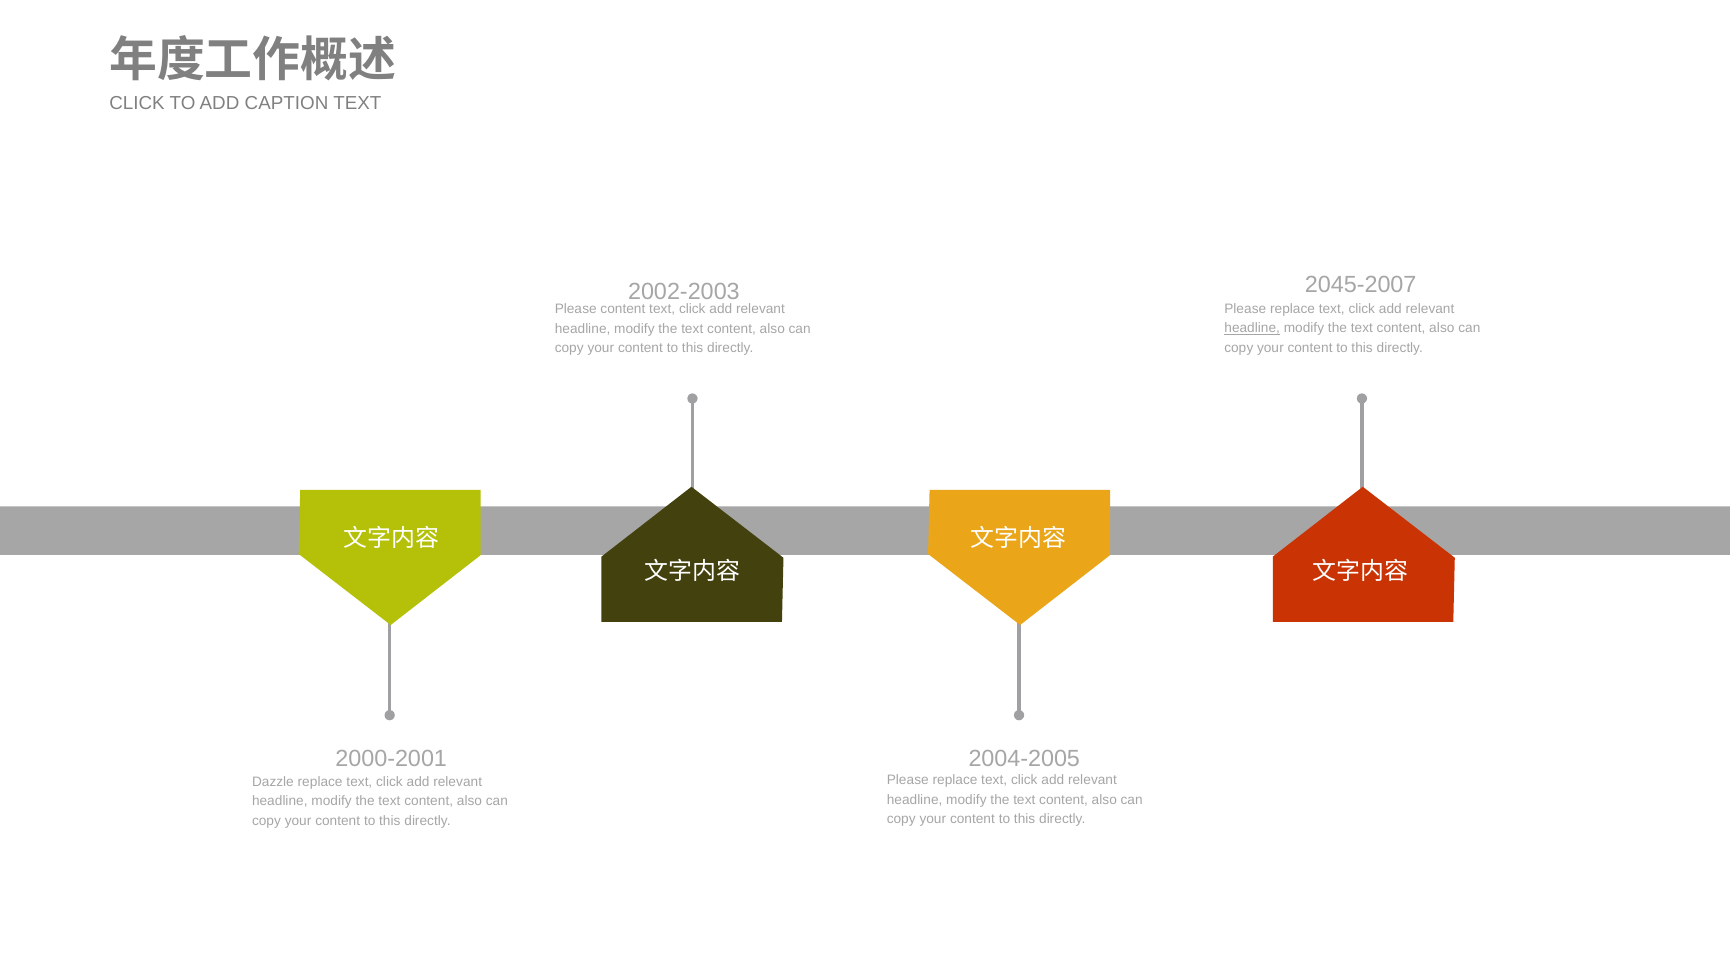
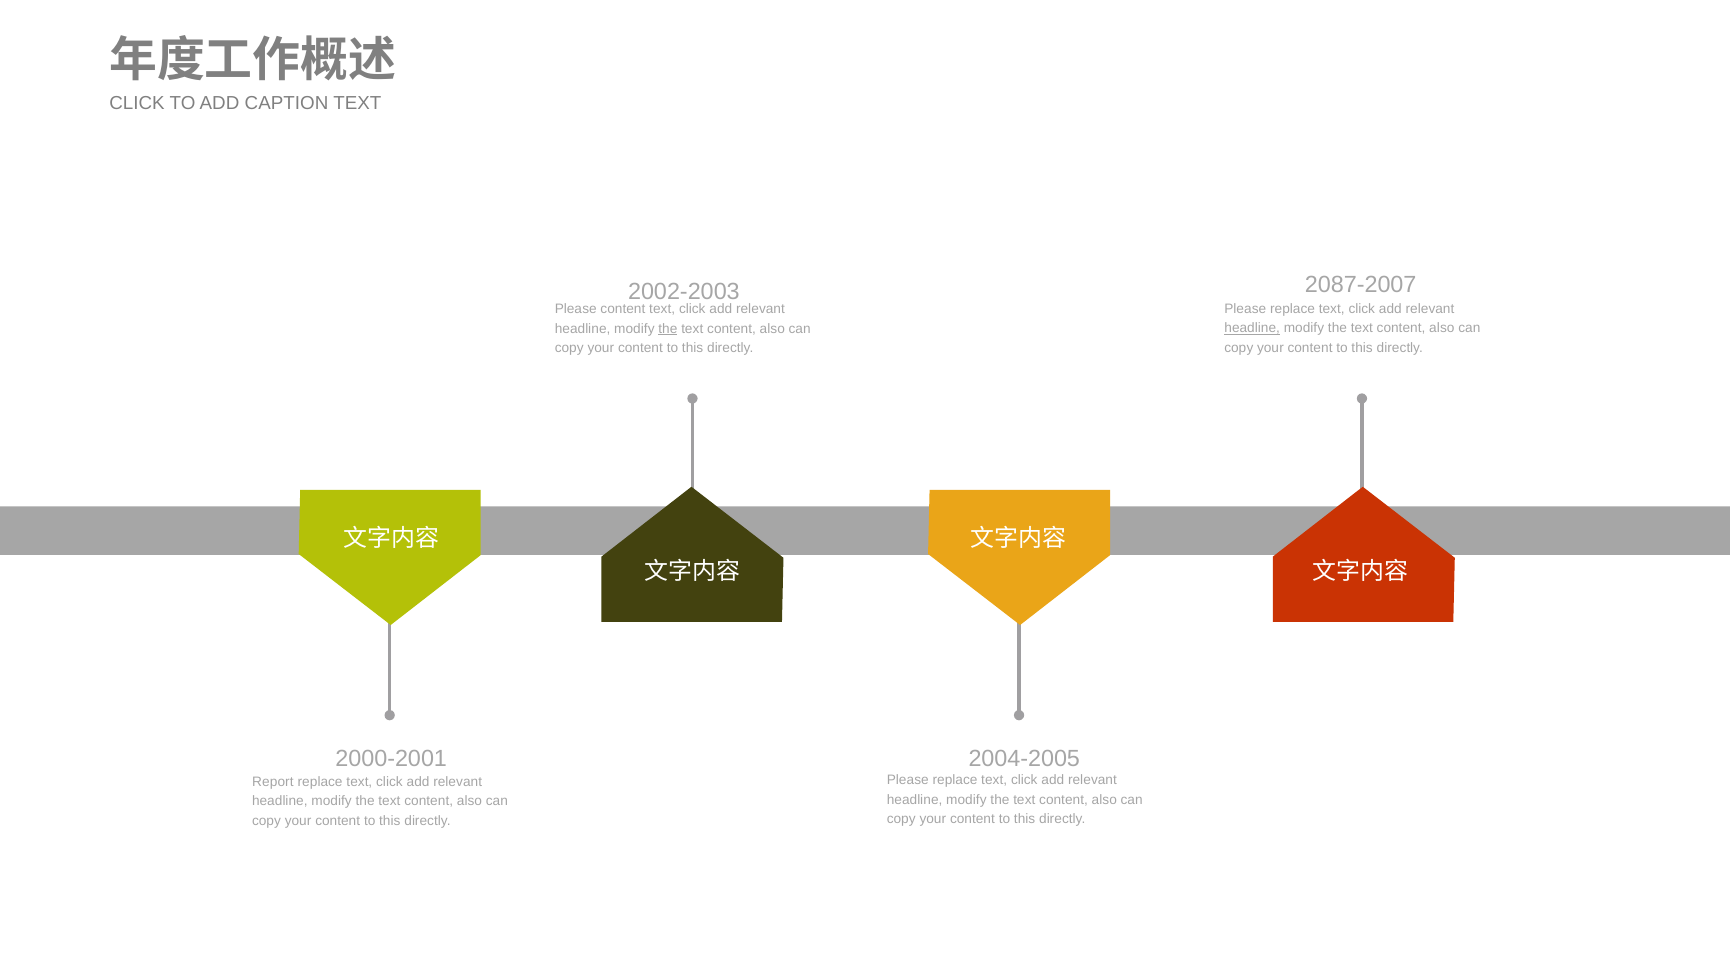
2045-2007: 2045-2007 -> 2087-2007
the at (668, 329) underline: none -> present
Dazzle: Dazzle -> Report
